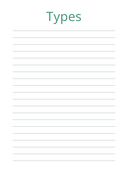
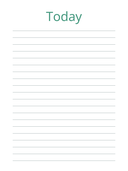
Types: Types -> Today
